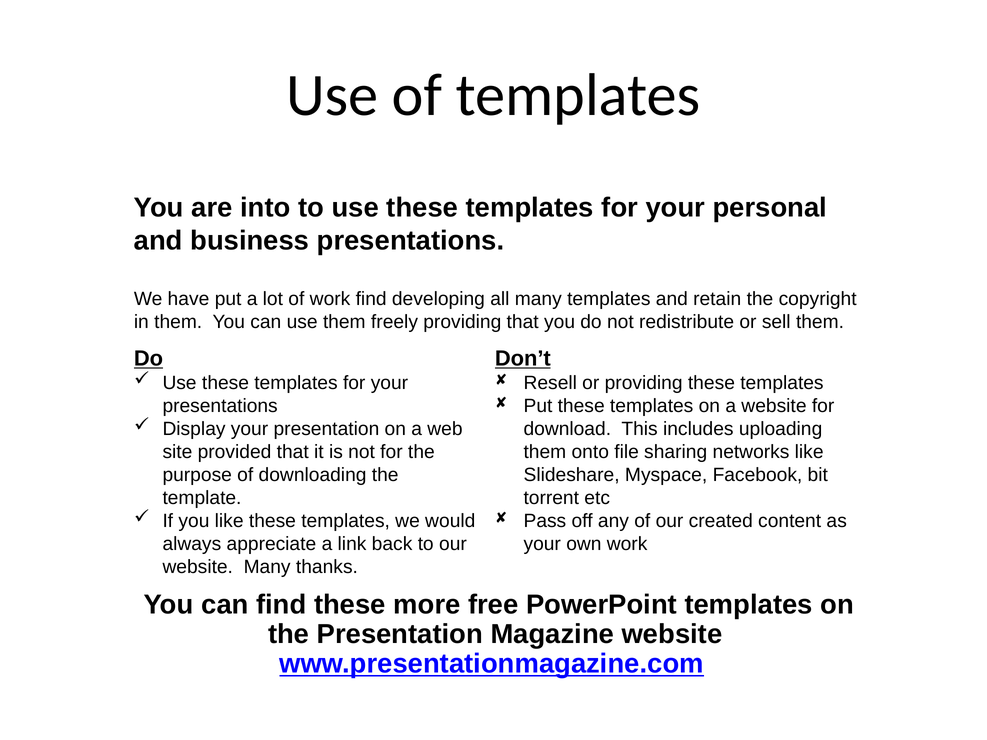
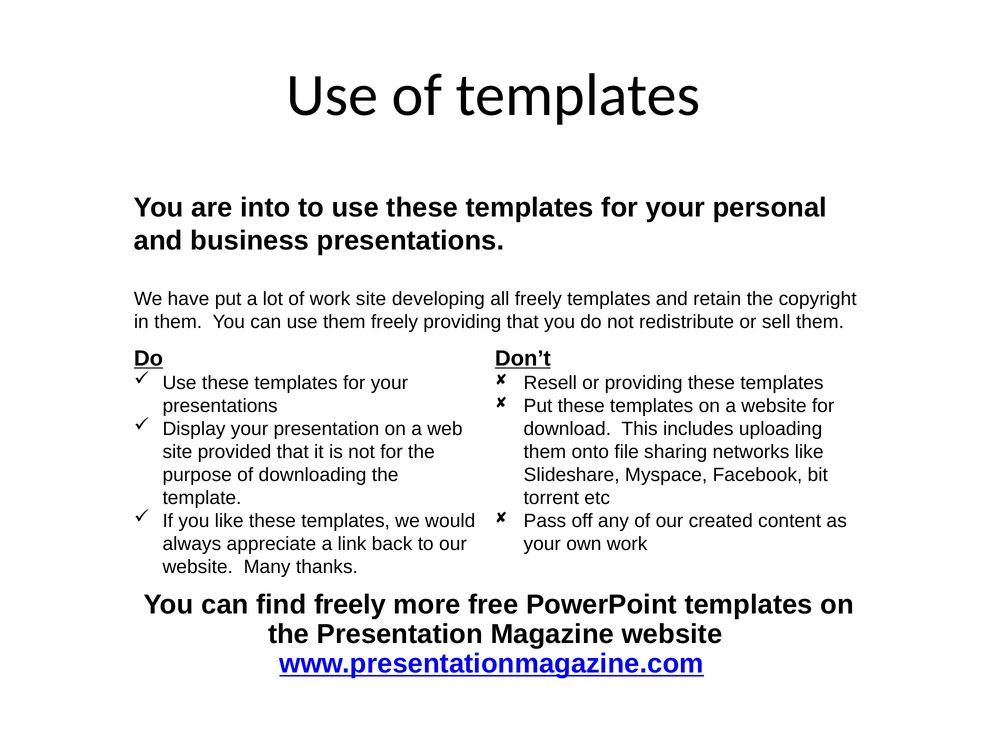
work find: find -> site
all many: many -> freely
find these: these -> freely
